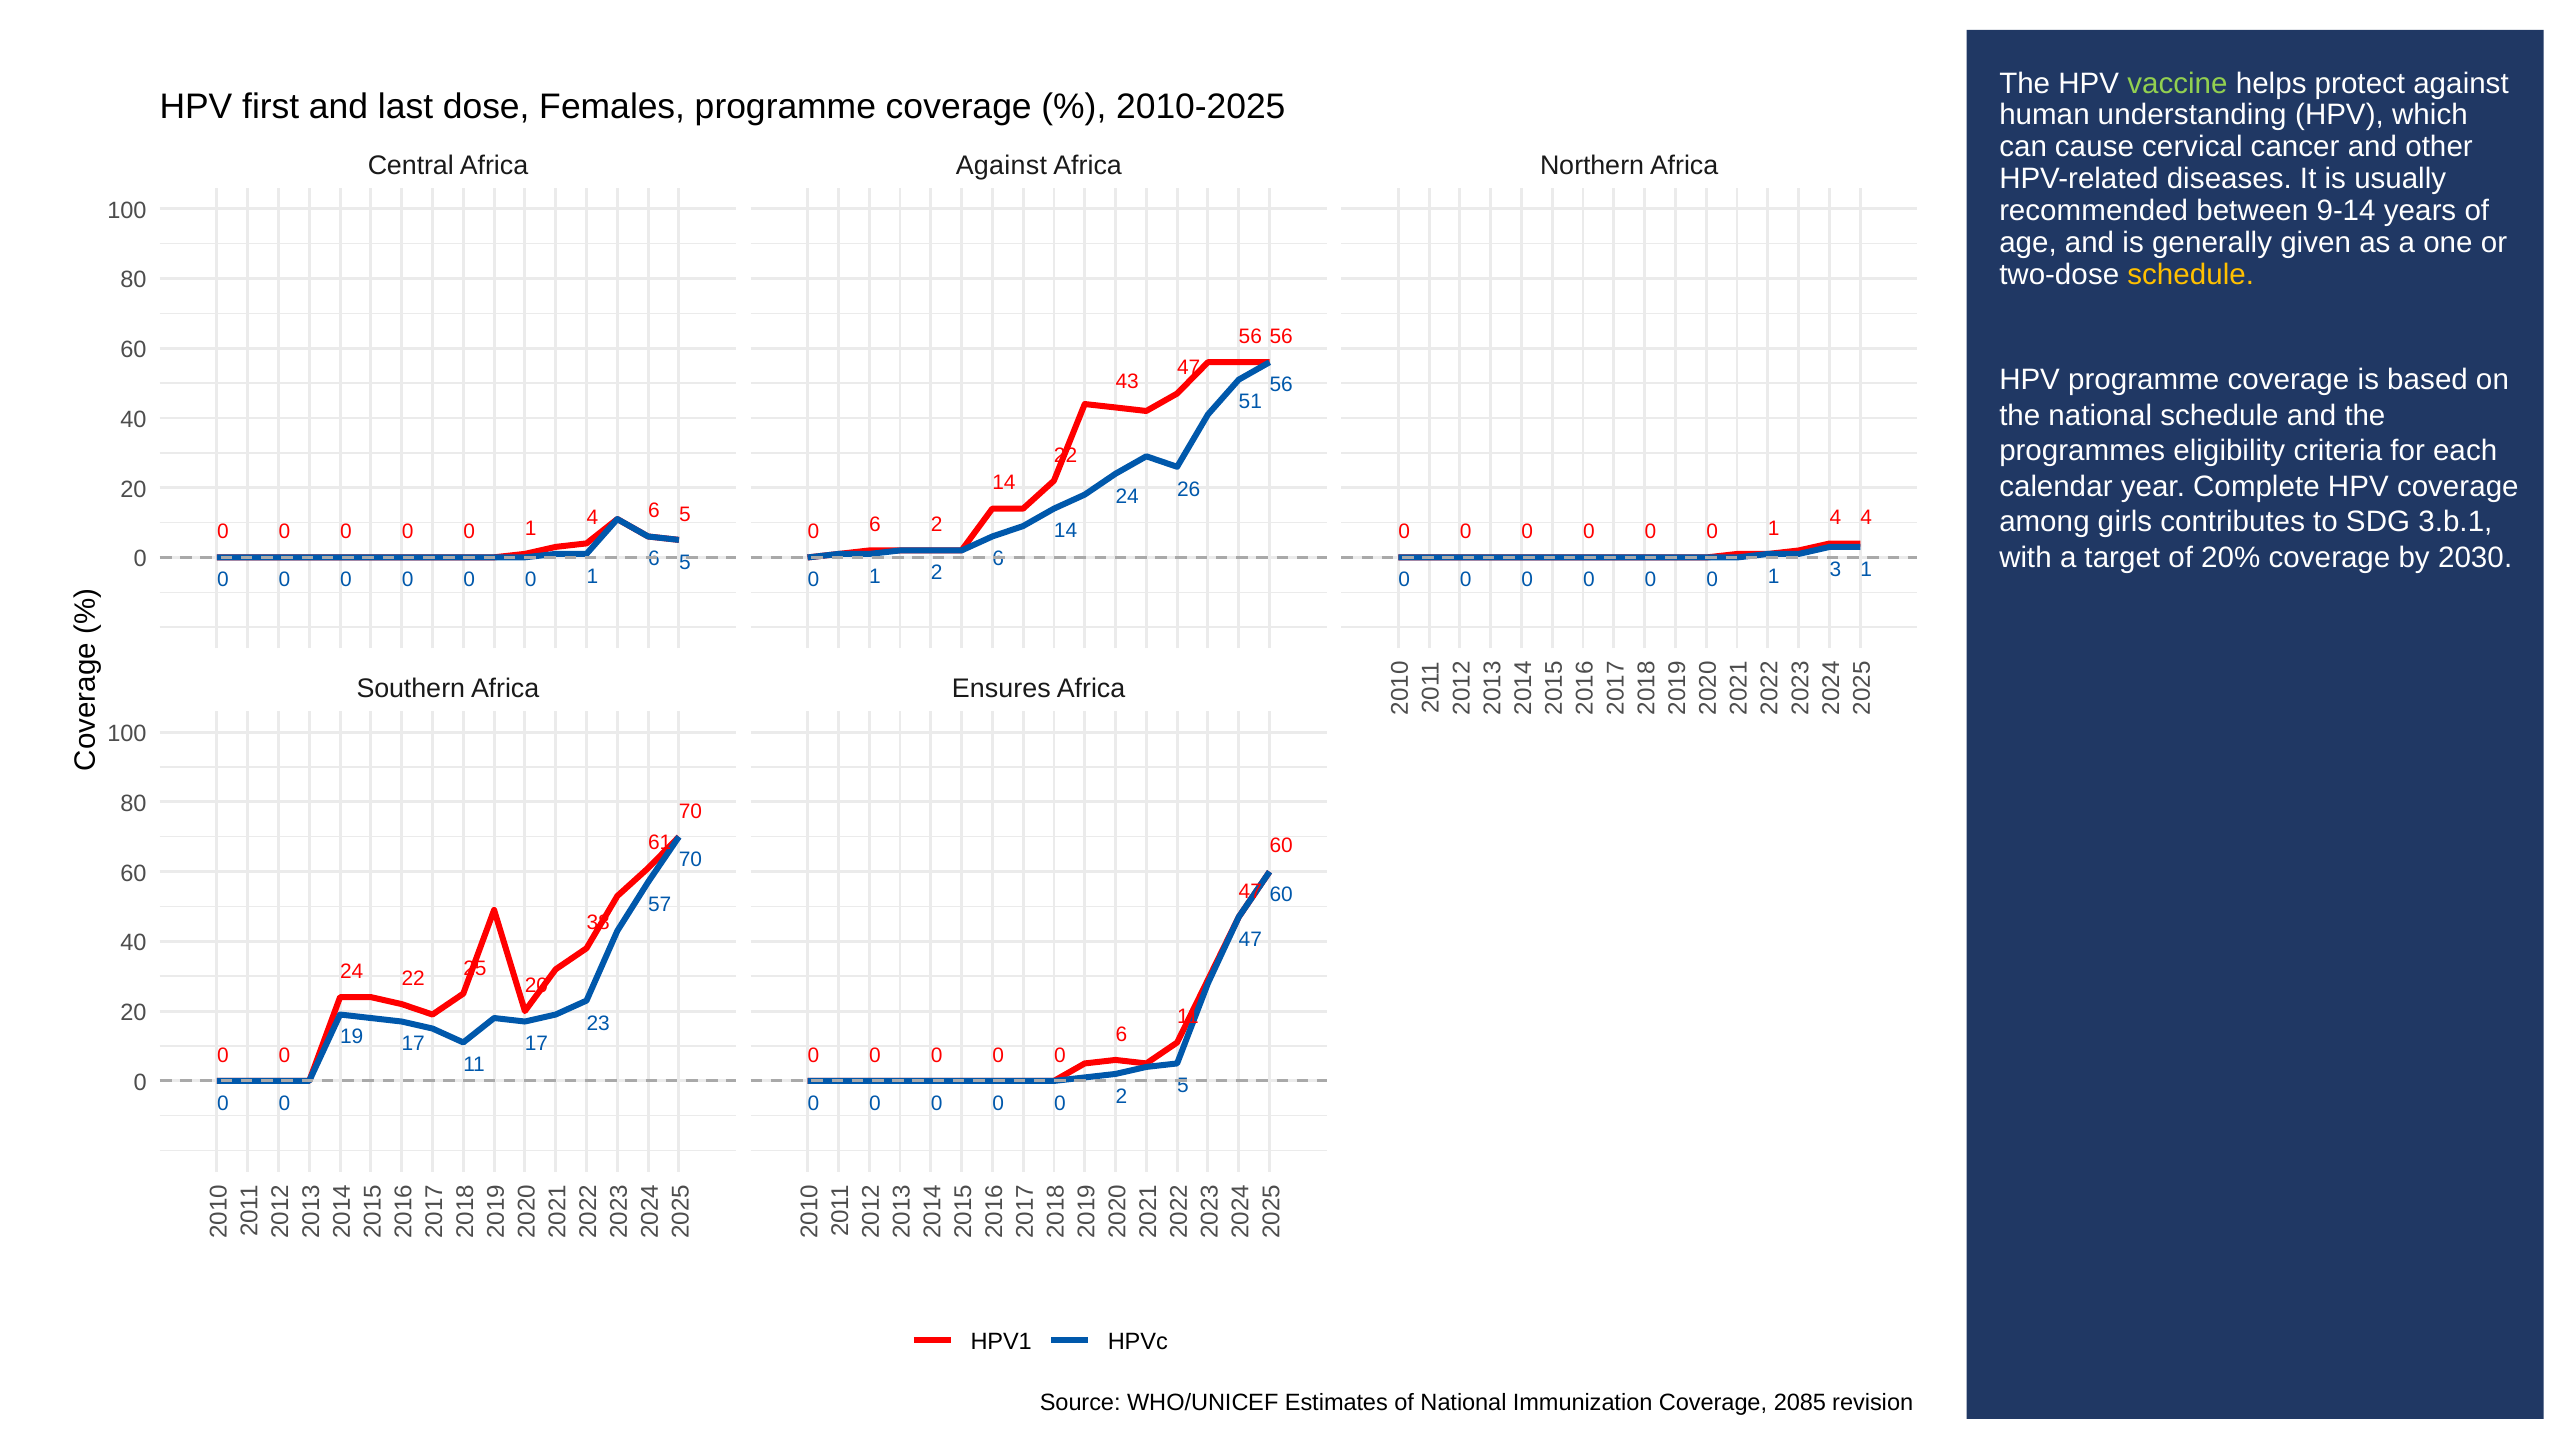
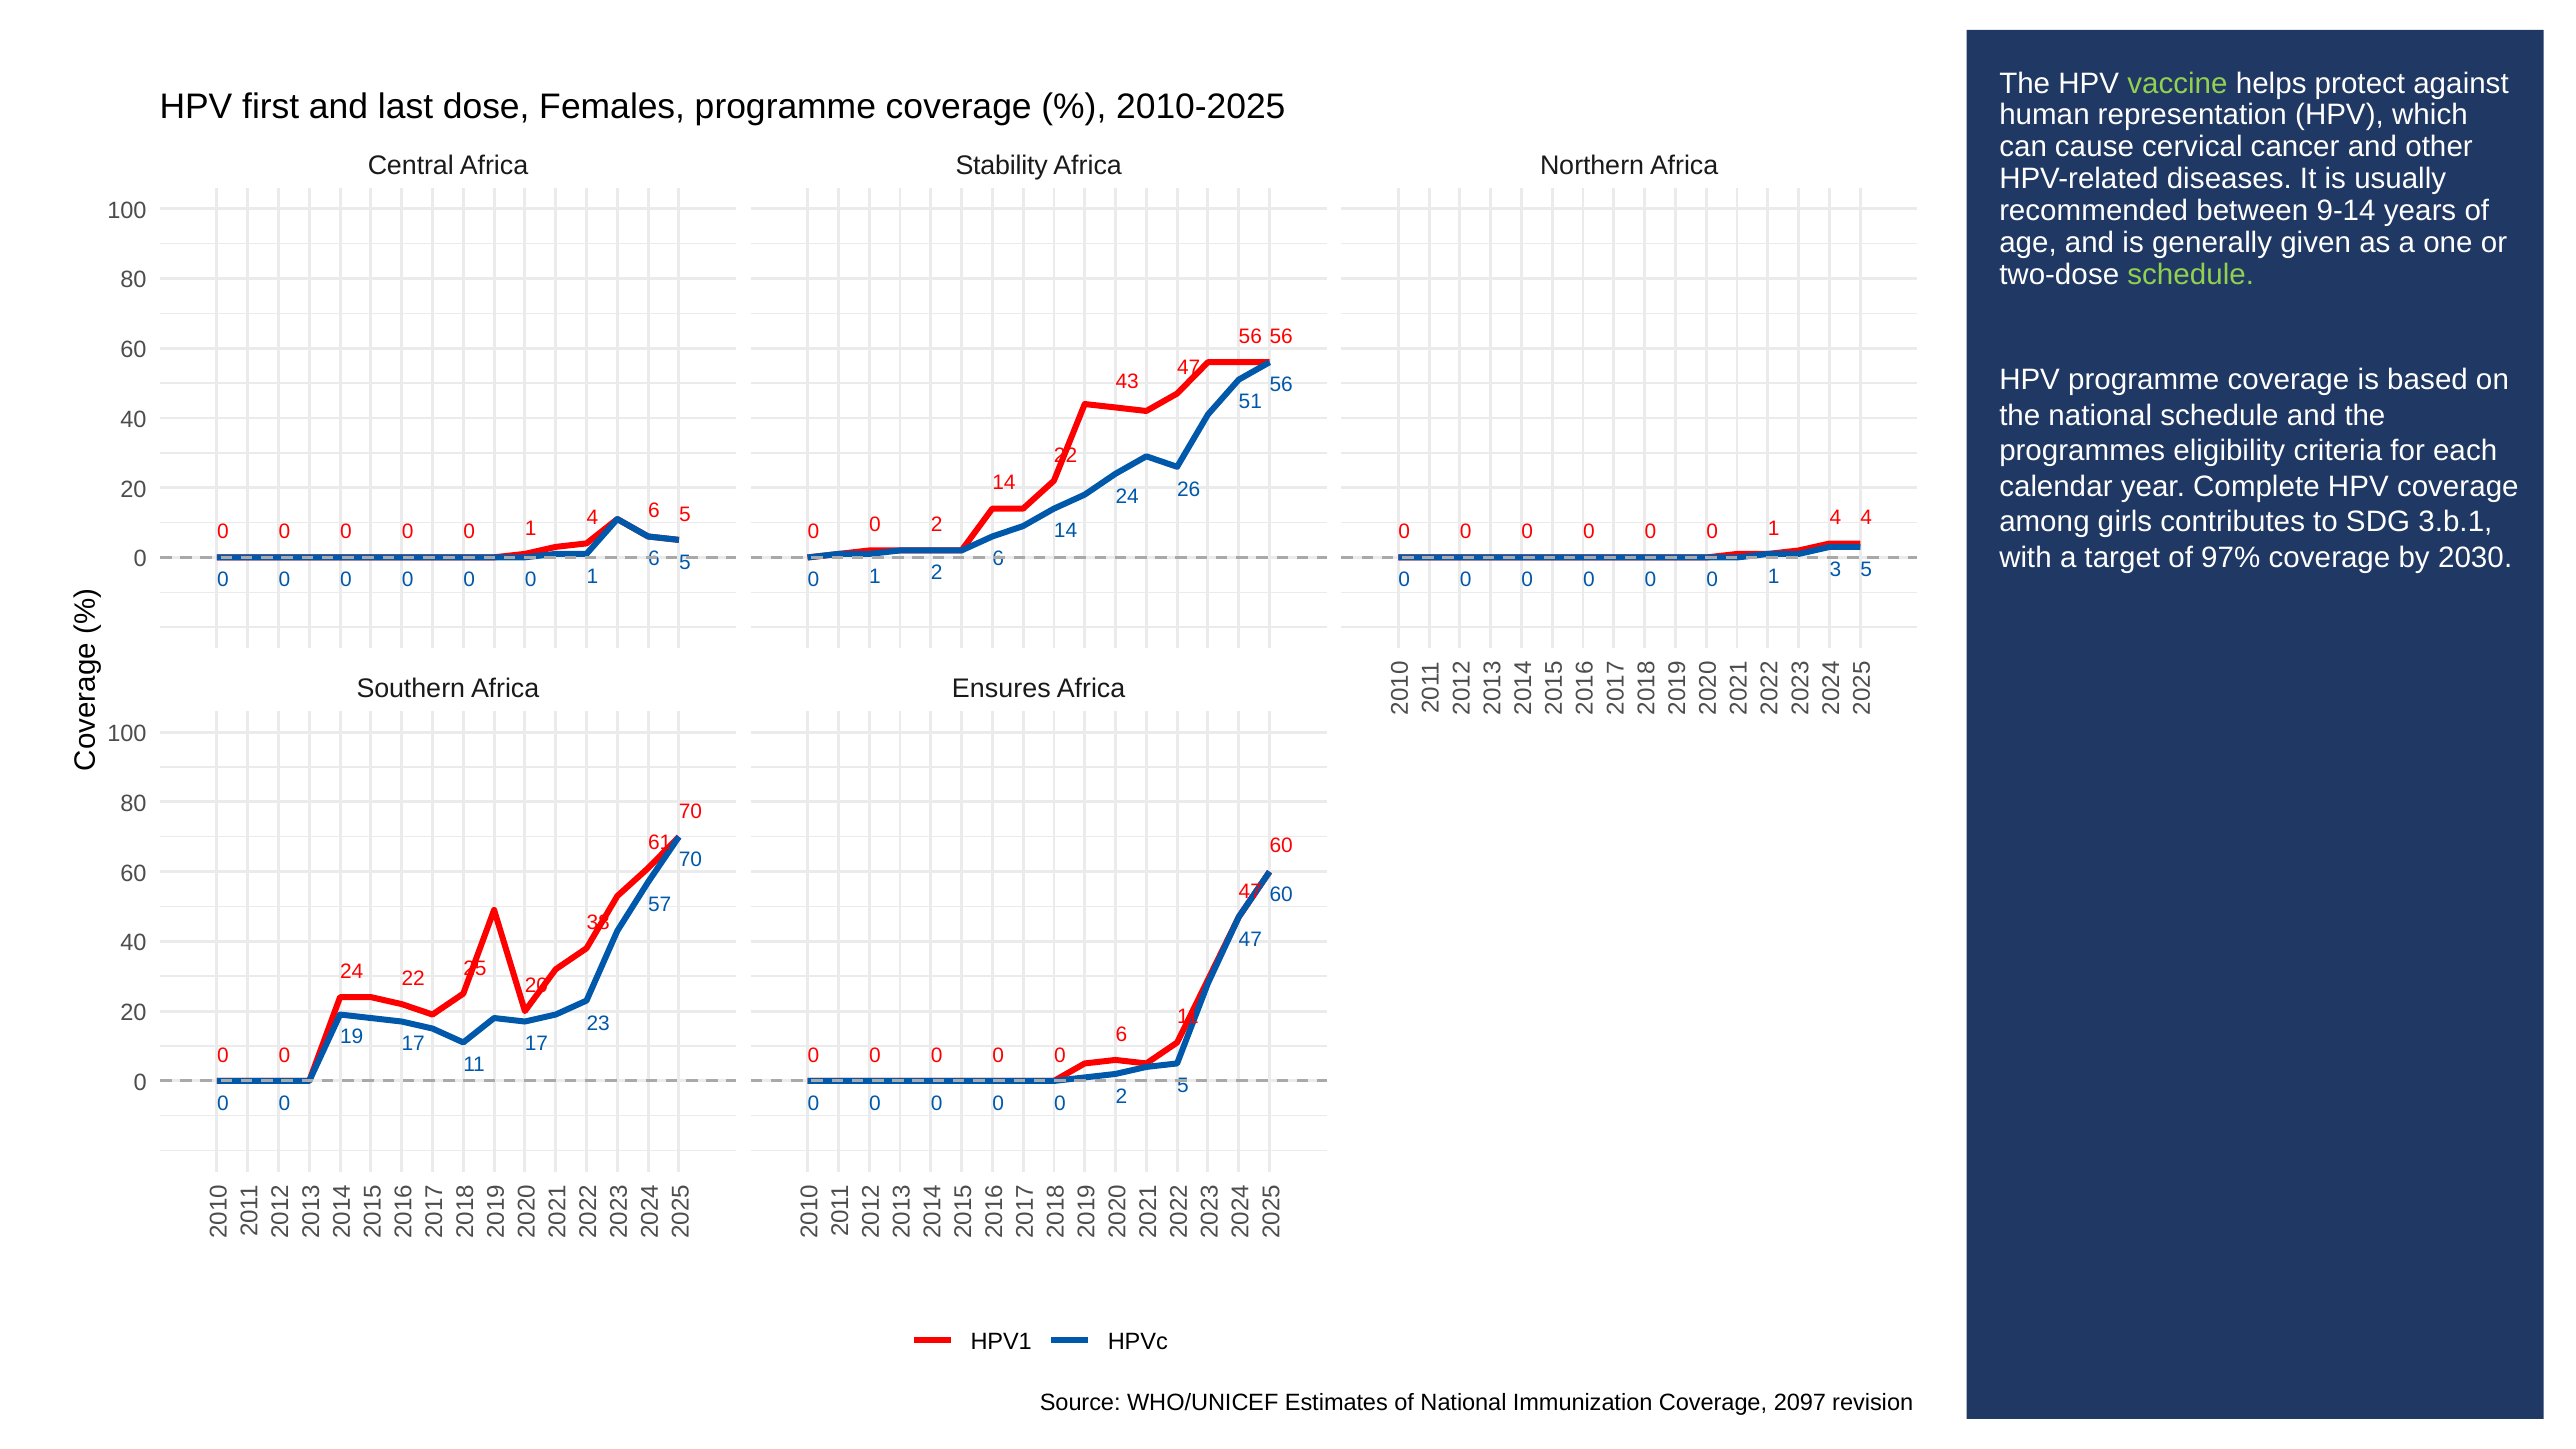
understanding: understanding -> representation
Africa Against: Against -> Stability
schedule at (2191, 275) colour: yellow -> light green
6 at (875, 525): 6 -> 0
20%: 20% -> 97%
3 1: 1 -> 5
2085: 2085 -> 2097
